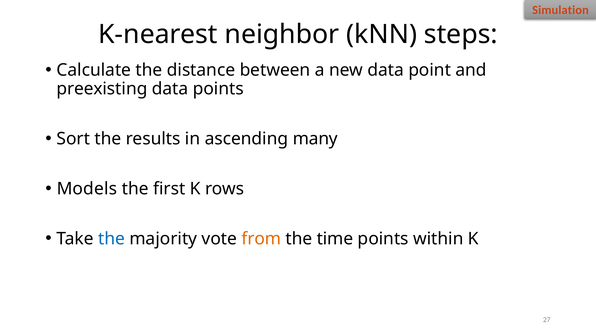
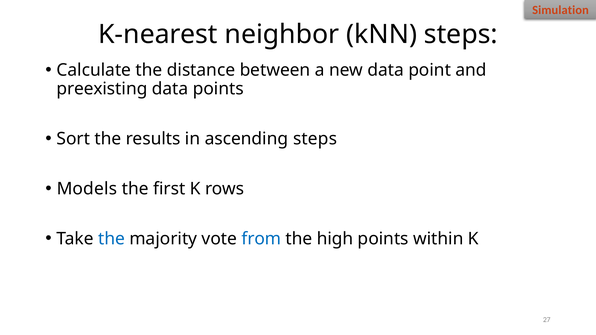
ascending many: many -> steps
from colour: orange -> blue
time: time -> high
